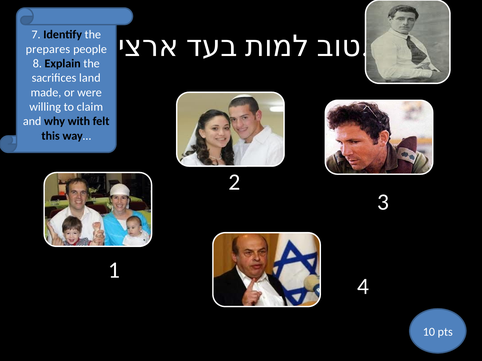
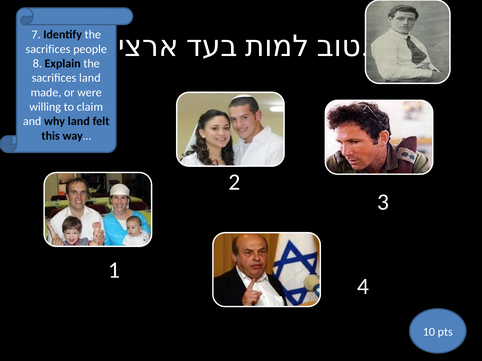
prepares at (48, 49): prepares -> sacrifices
why with: with -> land
